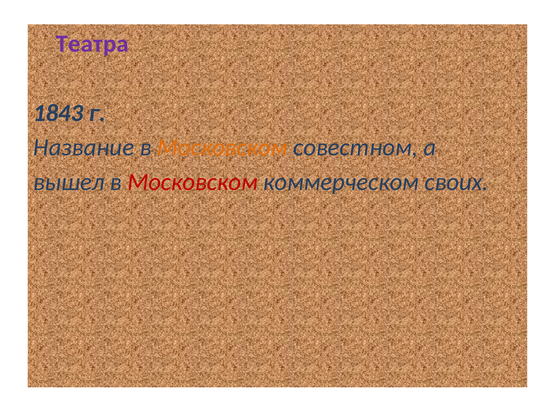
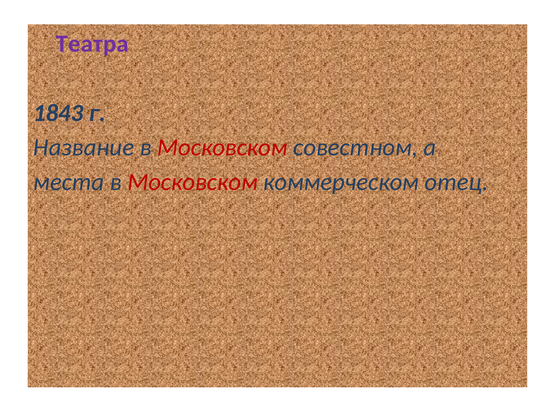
Московском at (222, 147) colour: orange -> red
вышел: вышел -> места
своих: своих -> отец
